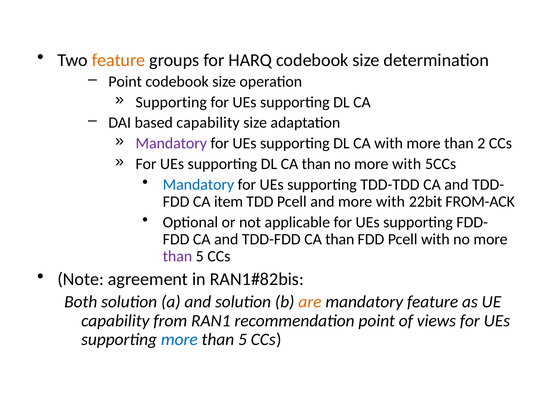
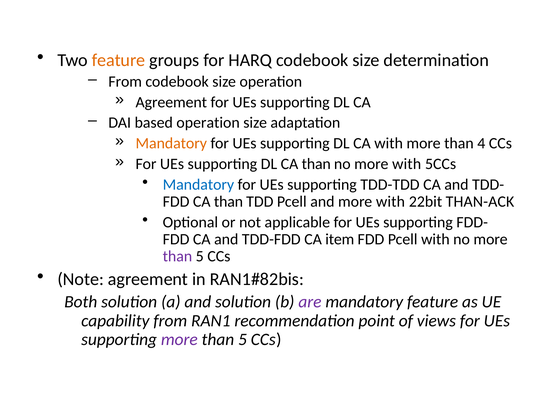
Point at (125, 82): Point -> From
Supporting at (171, 102): Supporting -> Agreement
based capability: capability -> operation
Mandatory at (171, 143) colour: purple -> orange
2: 2 -> 4
FDD CA item: item -> than
FROM-ACK: FROM-ACK -> THAN-ACK
TDD-FDD CA than: than -> item
are colour: orange -> purple
more at (179, 340) colour: blue -> purple
